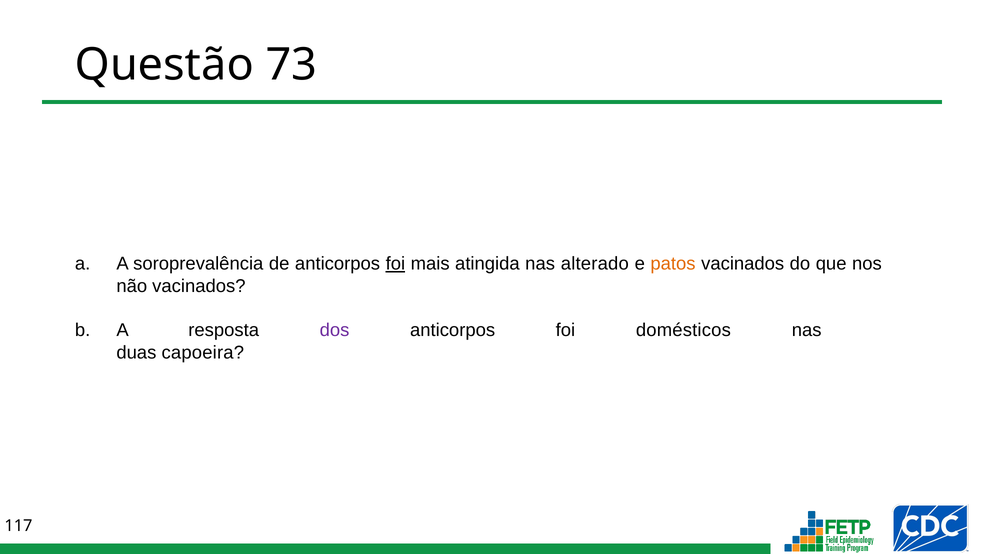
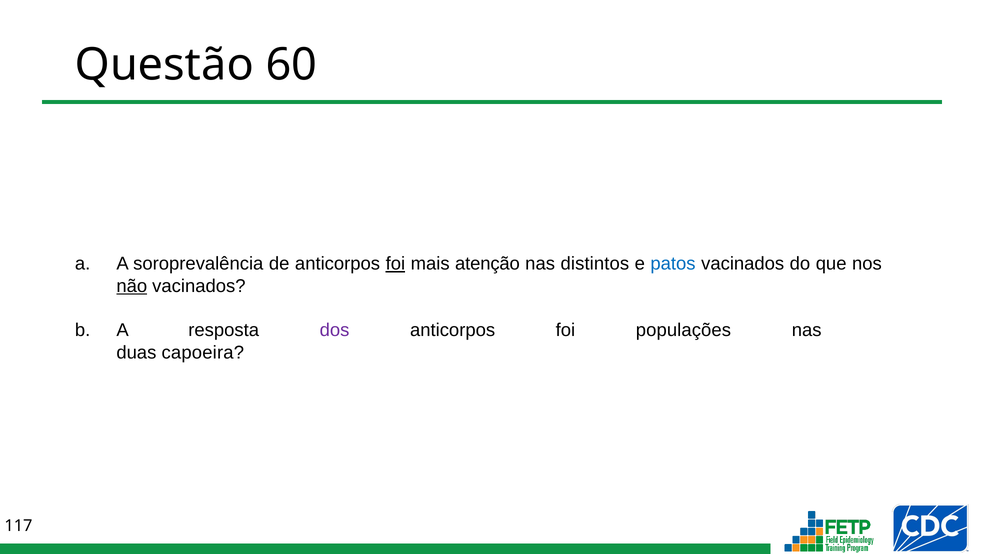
73: 73 -> 60
atingida: atingida -> atenção
alterado: alterado -> distintos
patos colour: orange -> blue
não underline: none -> present
domésticos: domésticos -> populações
